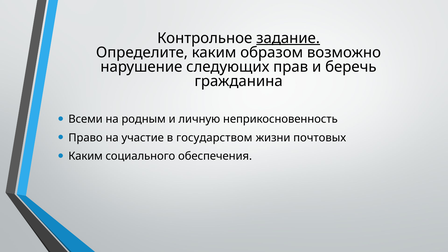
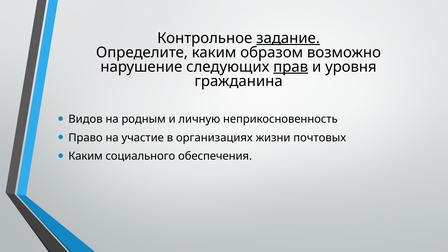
прав underline: none -> present
беречь: беречь -> уровня
Всеми: Всеми -> Видов
государством: государством -> организациях
